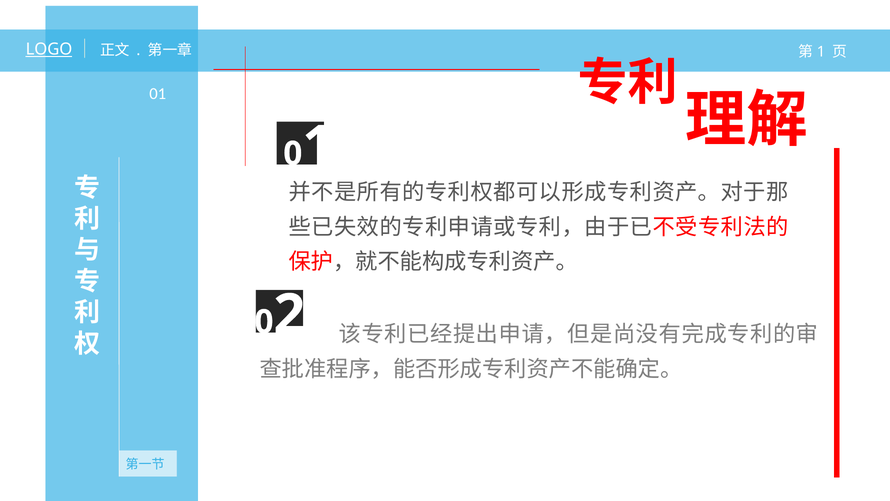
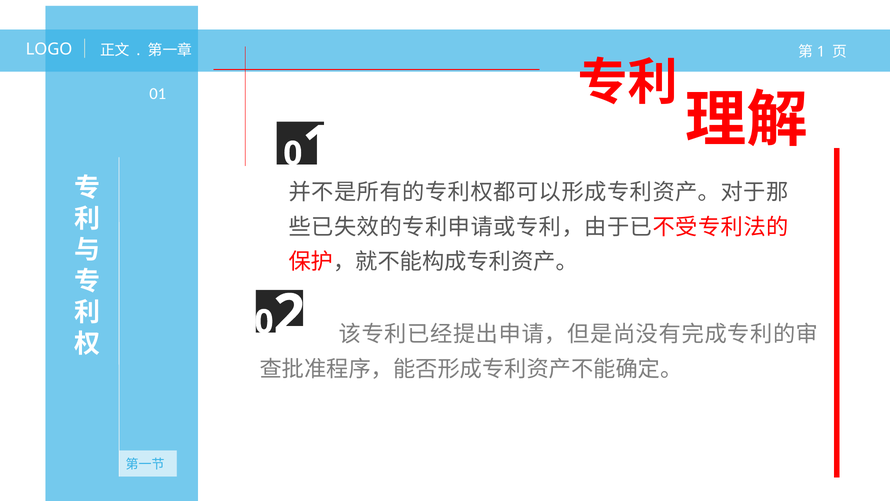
LOGO underline: present -> none
